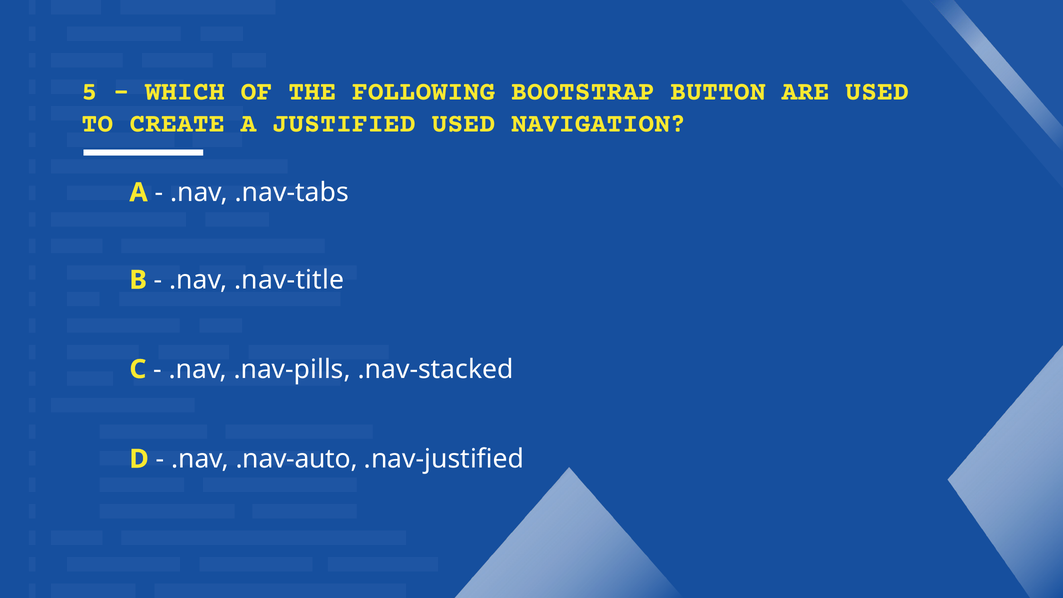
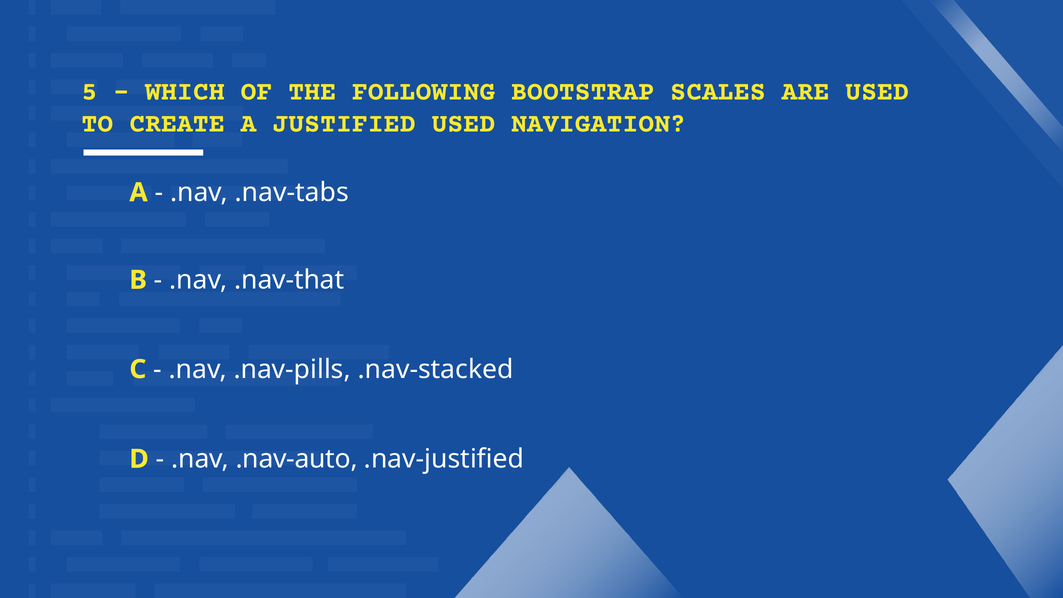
BUTTON: BUTTON -> SCALES
.nav-title: .nav-title -> .nav-that
